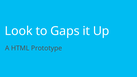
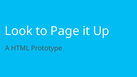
Gaps: Gaps -> Page
